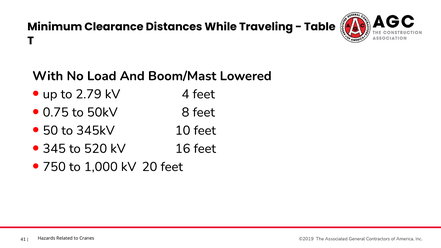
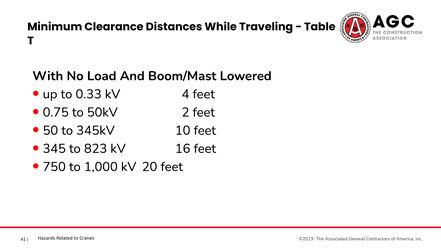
2.79: 2.79 -> 0.33
8: 8 -> 2
520: 520 -> 823
